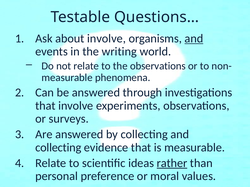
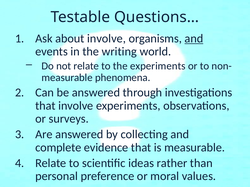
the observations: observations -> experiments
collecting at (58, 148): collecting -> complete
rather underline: present -> none
